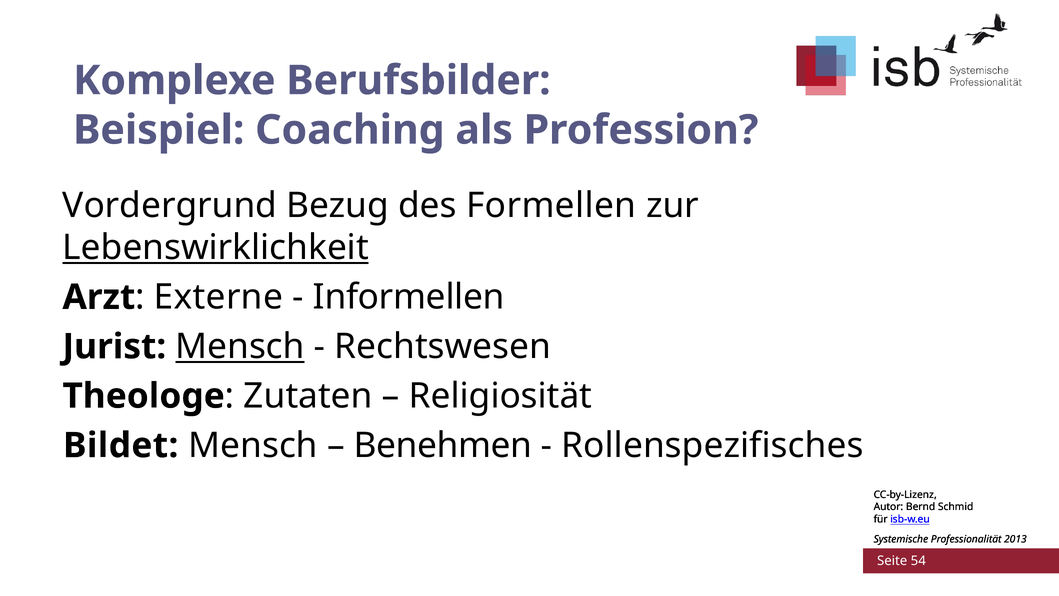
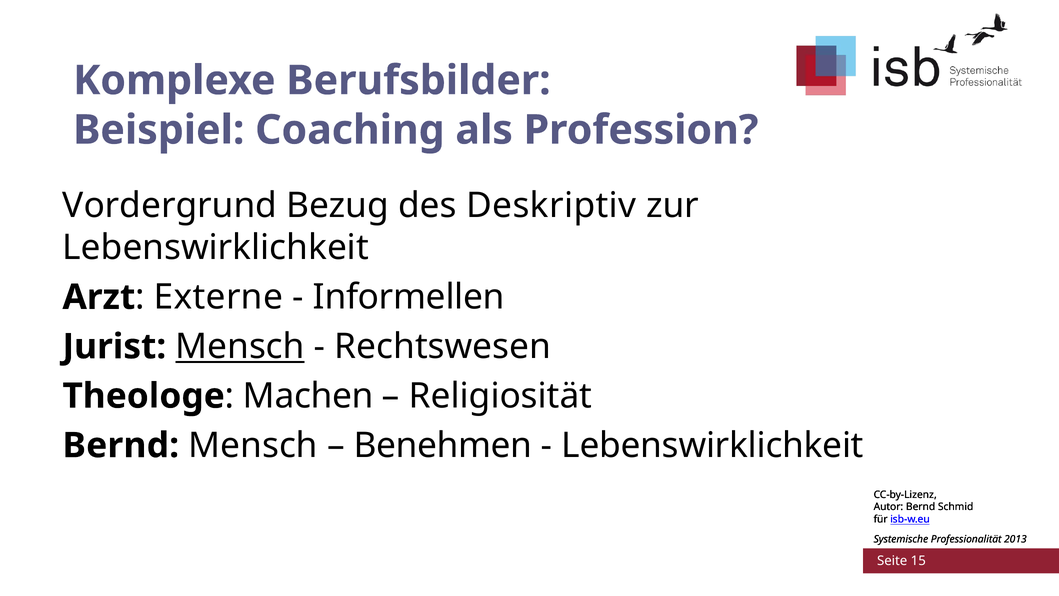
Formellen: Formellen -> Deskriptiv
Lebenswirklichkeit at (216, 248) underline: present -> none
Zutaten: Zutaten -> Machen
Bildet at (121, 445): Bildet -> Bernd
Rollenspezifisches at (712, 445): Rollenspezifisches -> Lebenswirklichkeit
54: 54 -> 15
